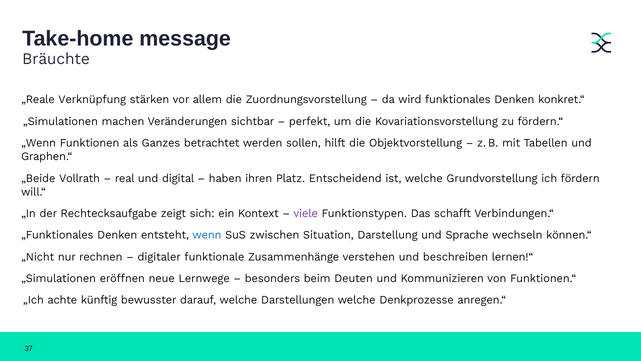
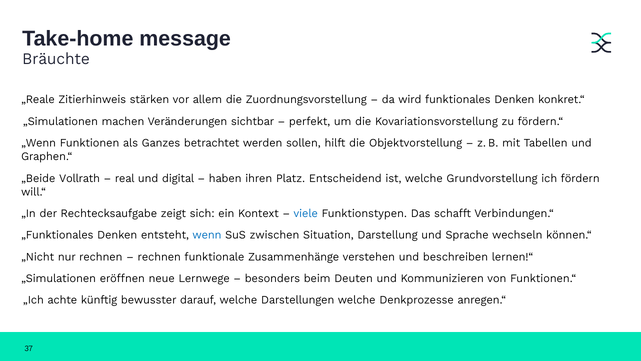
Verknüpfung: Verknüpfung -> Zitierhinweis
viele colour: purple -> blue
digitaler at (159, 257): digitaler -> rechnen
